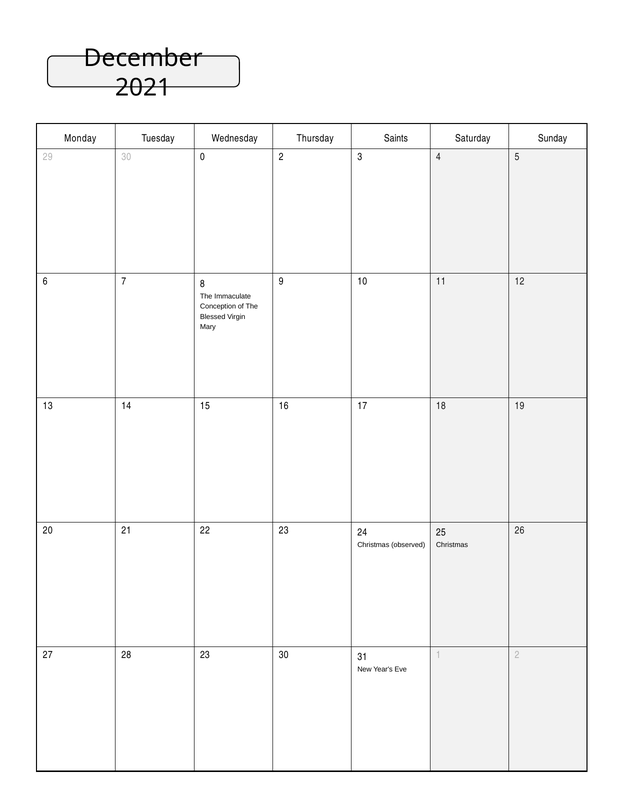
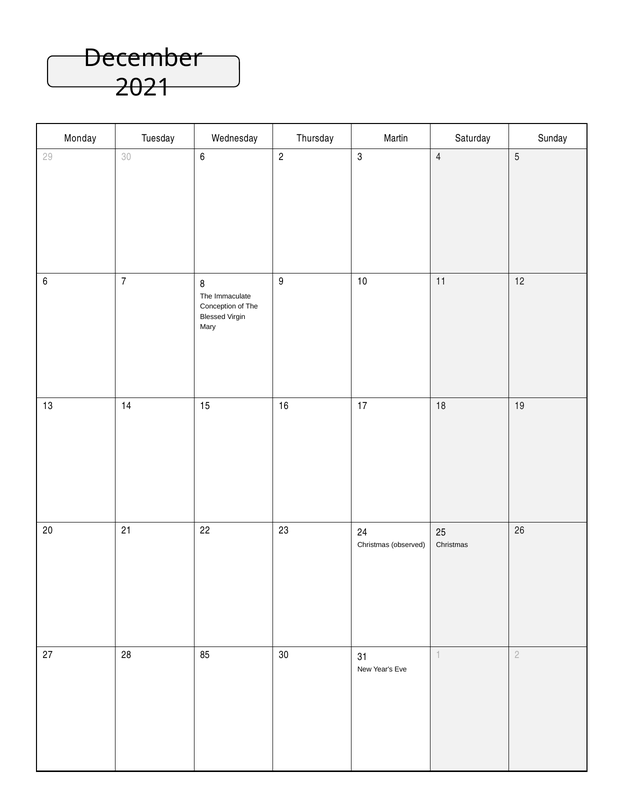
Saints: Saints -> Martin
30 0: 0 -> 6
28 23: 23 -> 85
